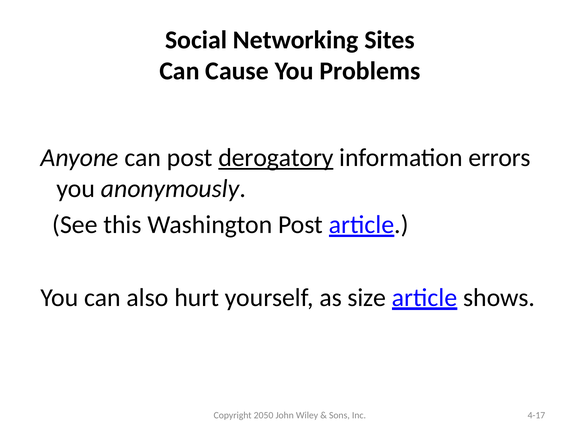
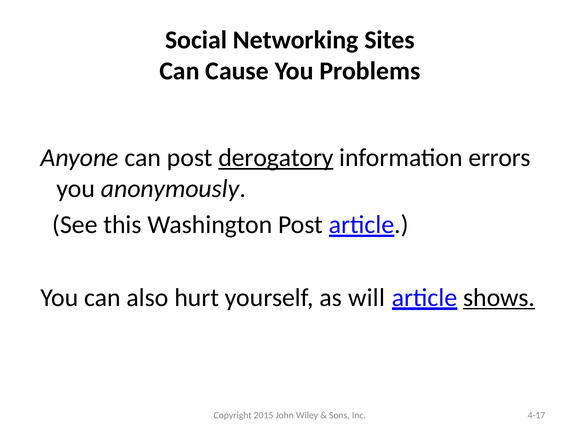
size: size -> will
shows underline: none -> present
2050: 2050 -> 2015
